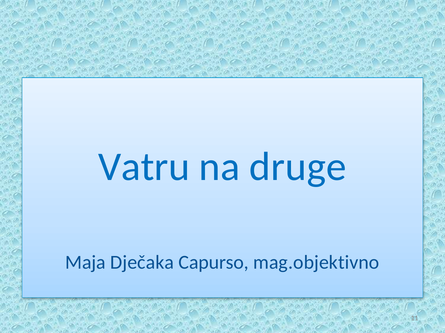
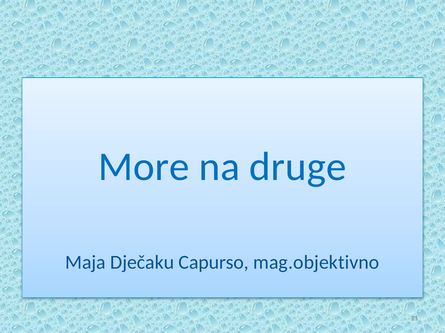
Vatru: Vatru -> More
Dječaka: Dječaka -> Dječaku
